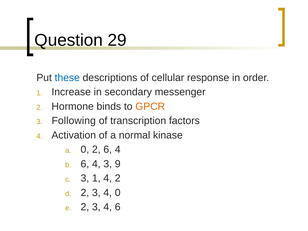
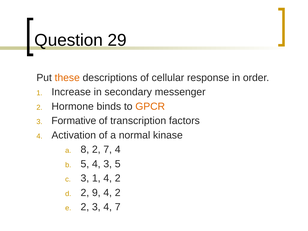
these colour: blue -> orange
Following: Following -> Formative
a 0: 0 -> 8
2 6: 6 -> 7
6 at (85, 164): 6 -> 5
3 9: 9 -> 5
3 at (96, 193): 3 -> 9
0 at (118, 193): 0 -> 2
4 6: 6 -> 7
